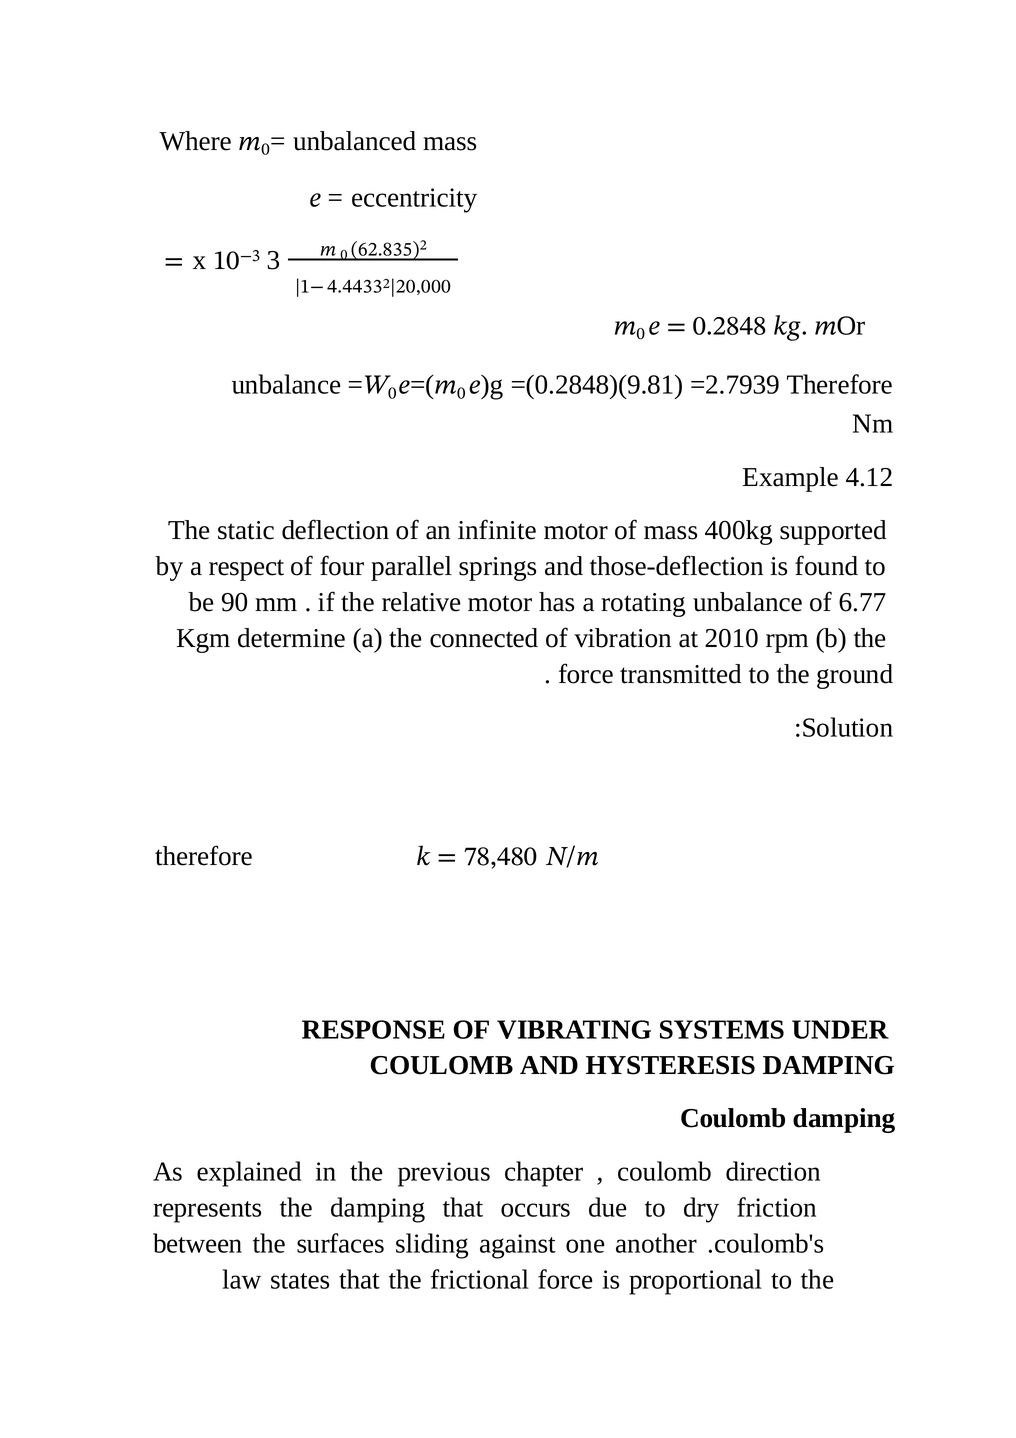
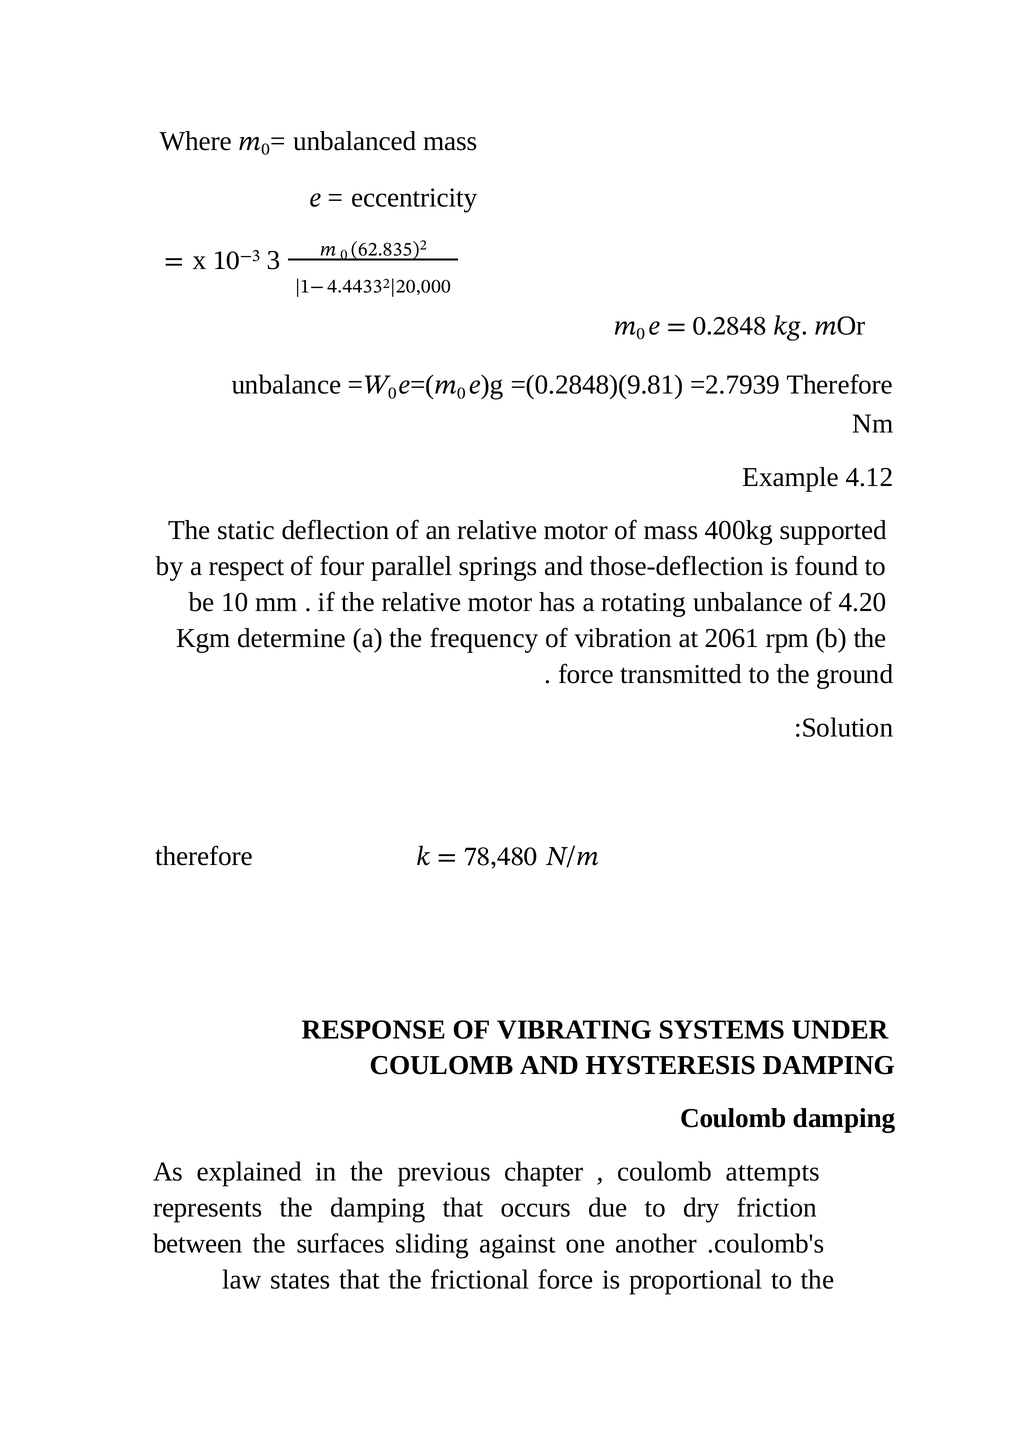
an infinite: infinite -> relative
be 90: 90 -> 10
6.77: 6.77 -> 4.20
connected: connected -> frequency
2010: 2010 -> 2061
direction: direction -> attempts
